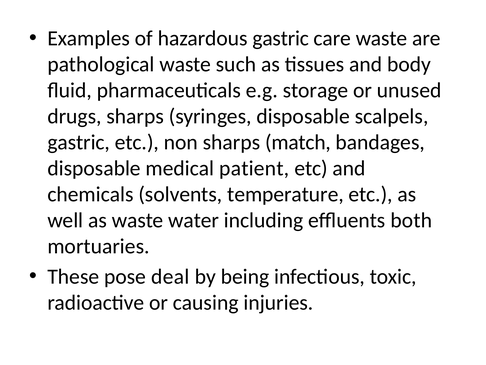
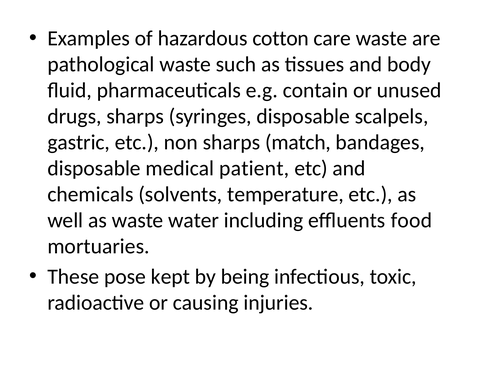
hazardous gastric: gastric -> cotton
storage: storage -> contain
both: both -> food
deal: deal -> kept
